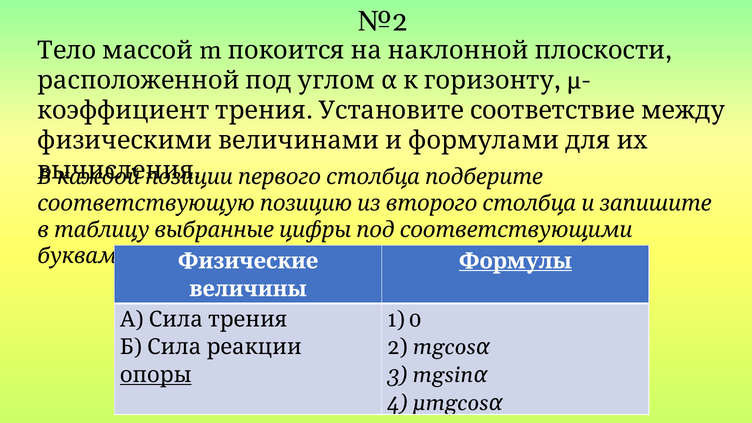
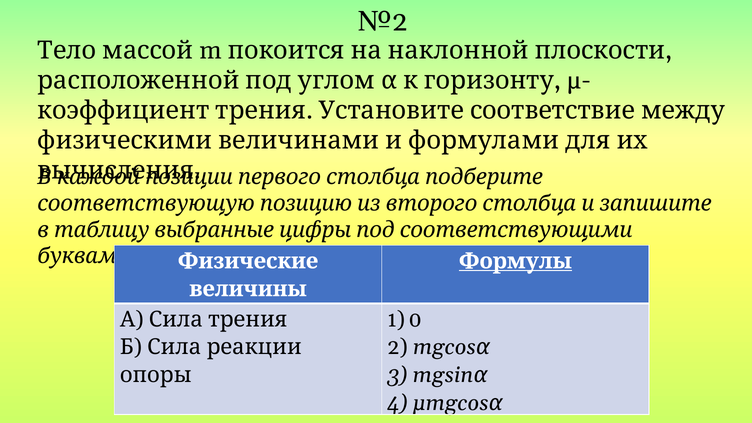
опоры underline: present -> none
